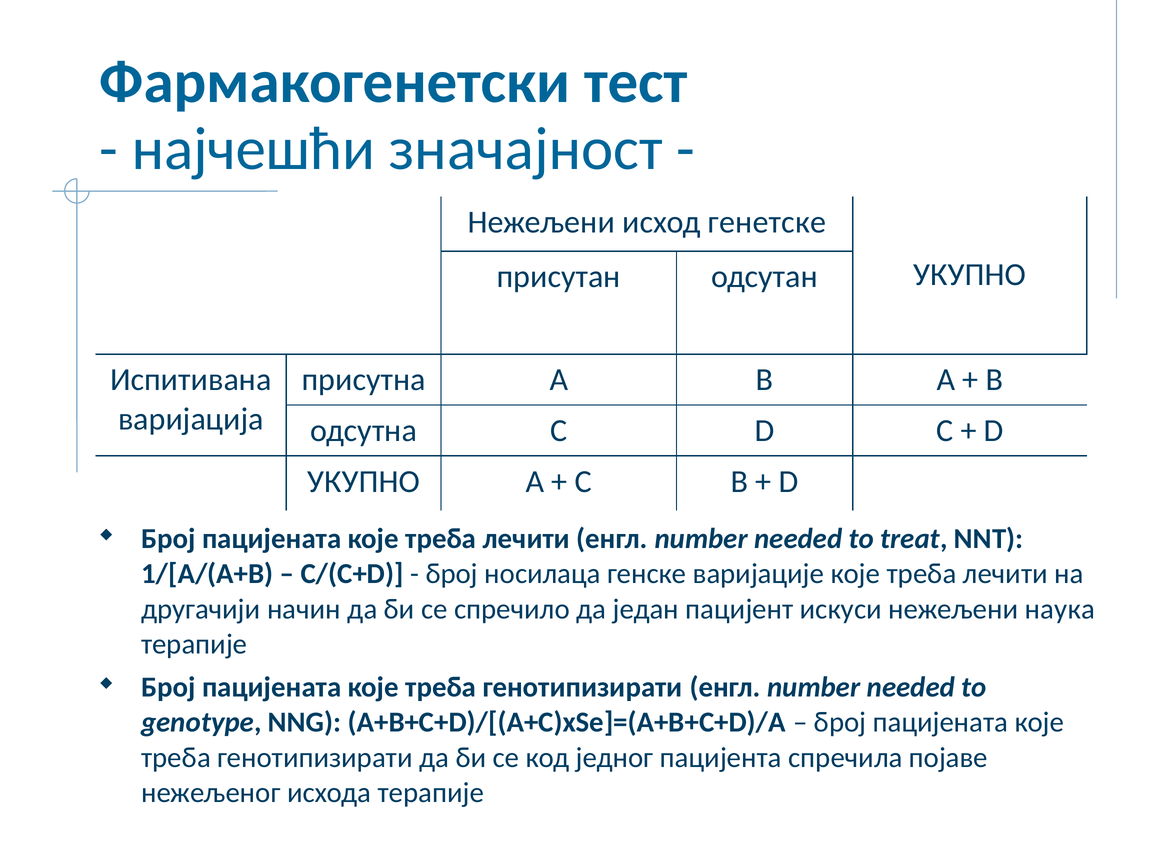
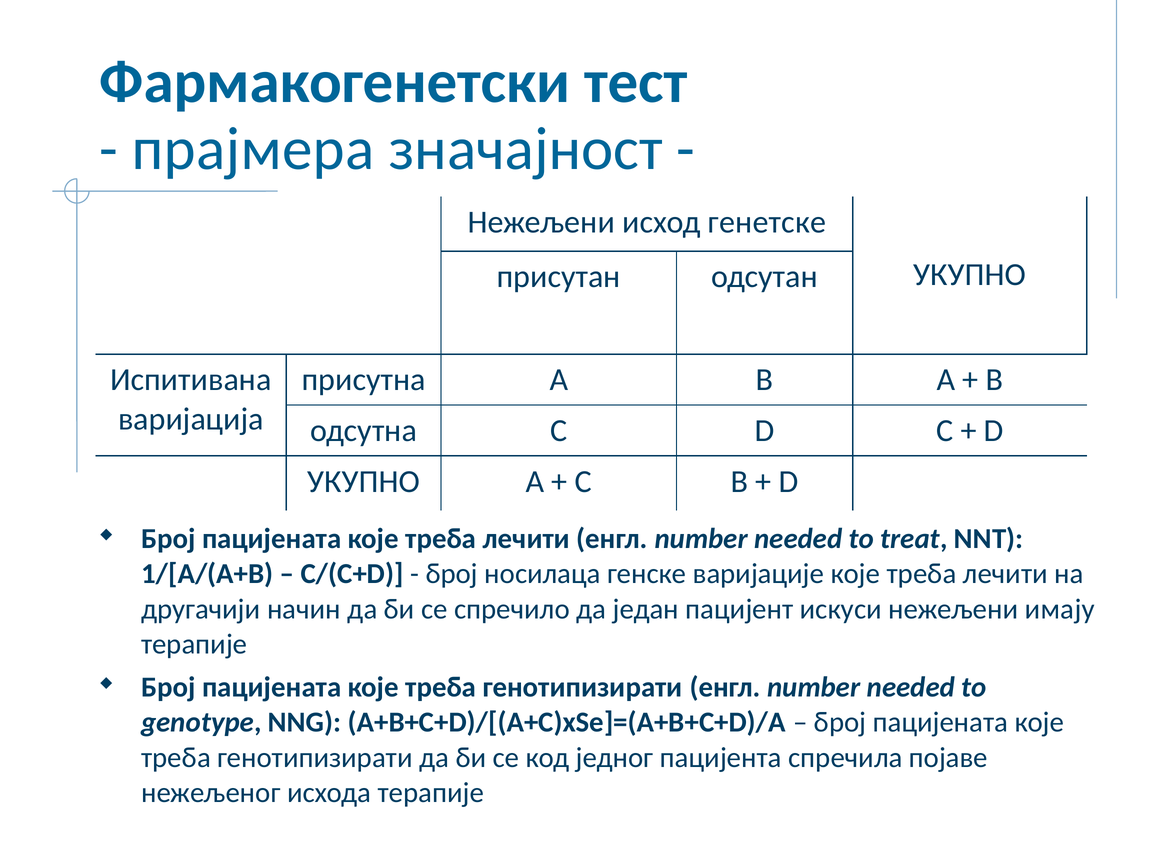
најчешћи: најчешћи -> прајмера
наука: наука -> имају
